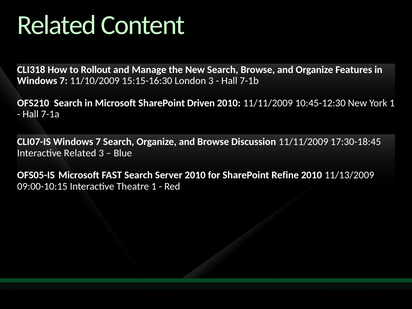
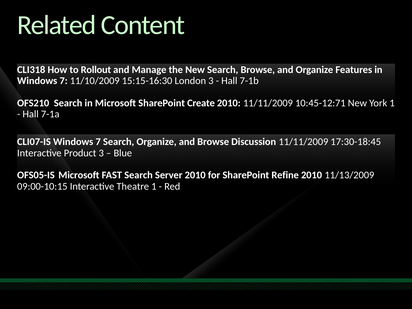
Driven: Driven -> Create
10:45-12:30: 10:45-12:30 -> 10:45-12:71
Interactive Related: Related -> Product
